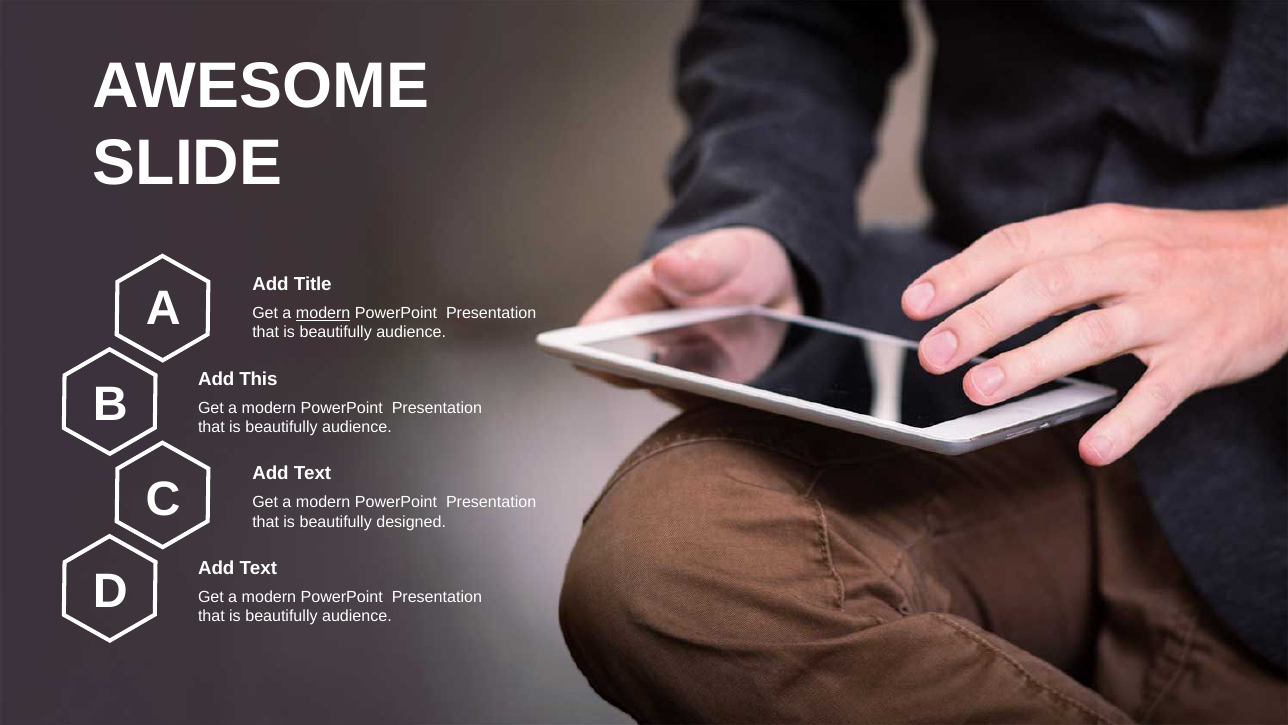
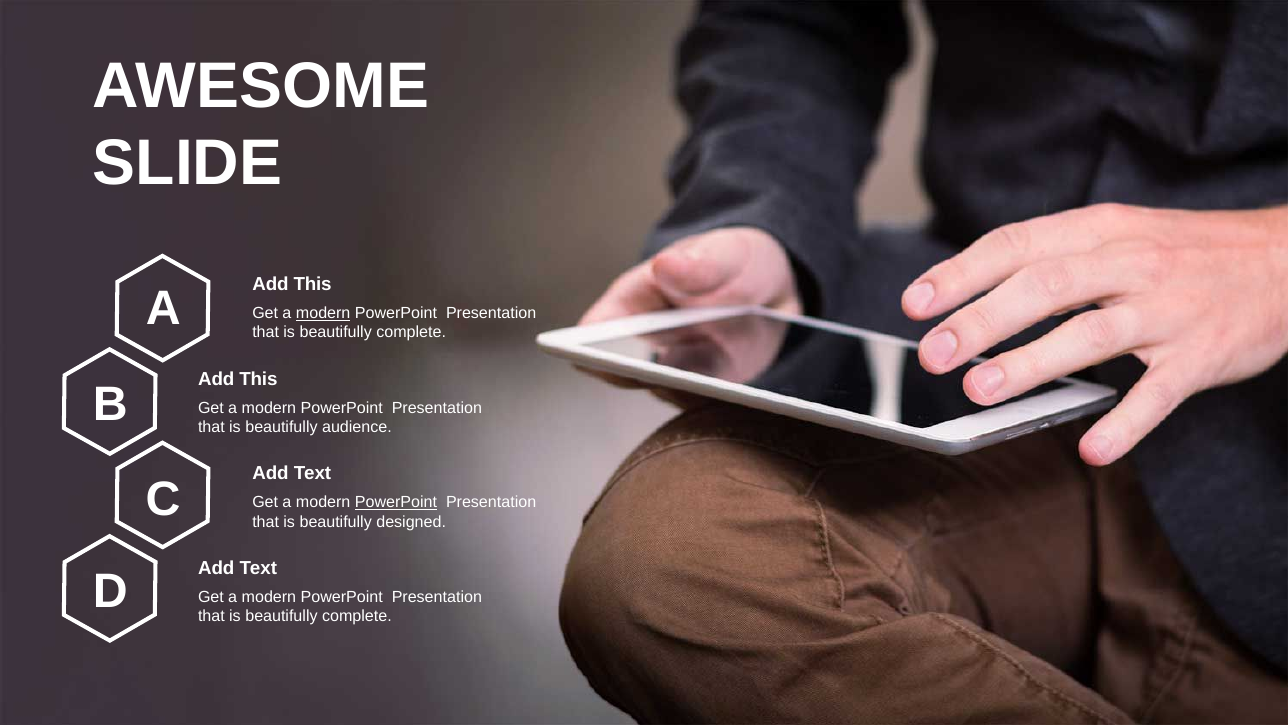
Title at (313, 284): Title -> This
audience at (411, 332): audience -> complete
PowerPoint at (396, 502) underline: none -> present
audience at (357, 616): audience -> complete
